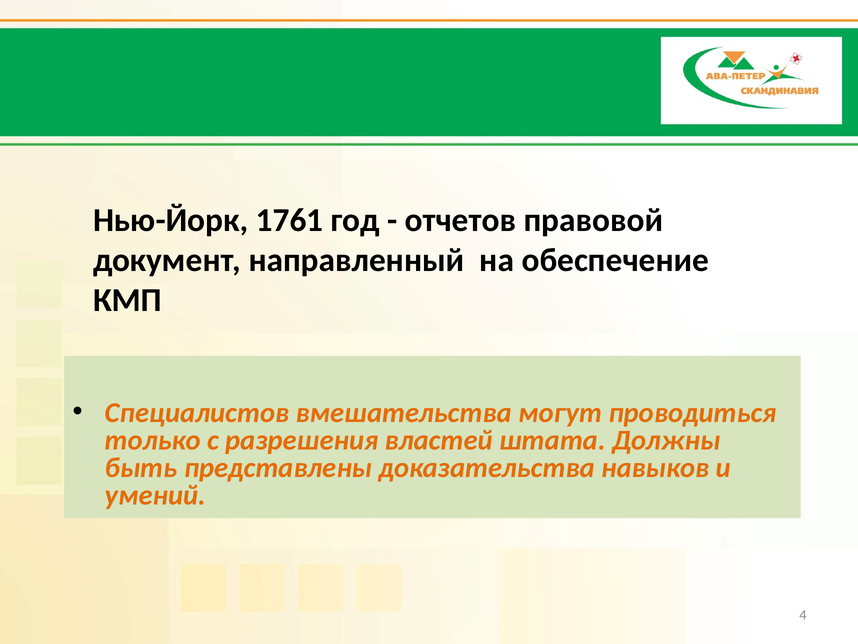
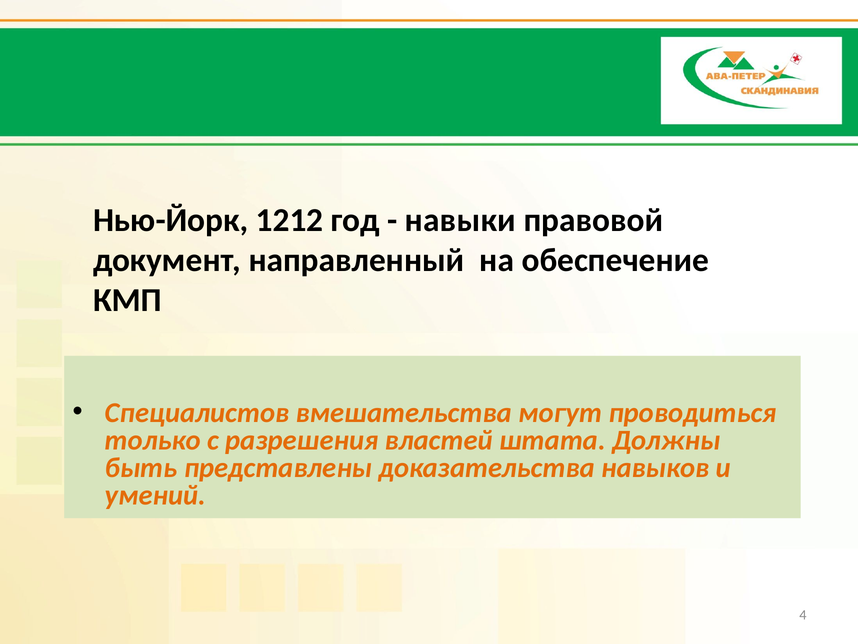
1761: 1761 -> 1212
отчетов: отчетов -> навыки
